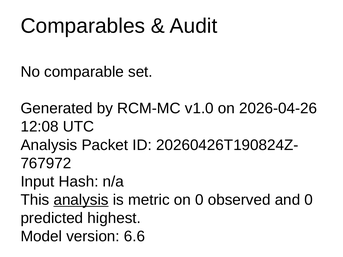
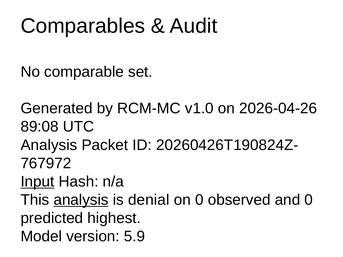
12:08: 12:08 -> 89:08
Input underline: none -> present
metric: metric -> denial
6.6: 6.6 -> 5.9
